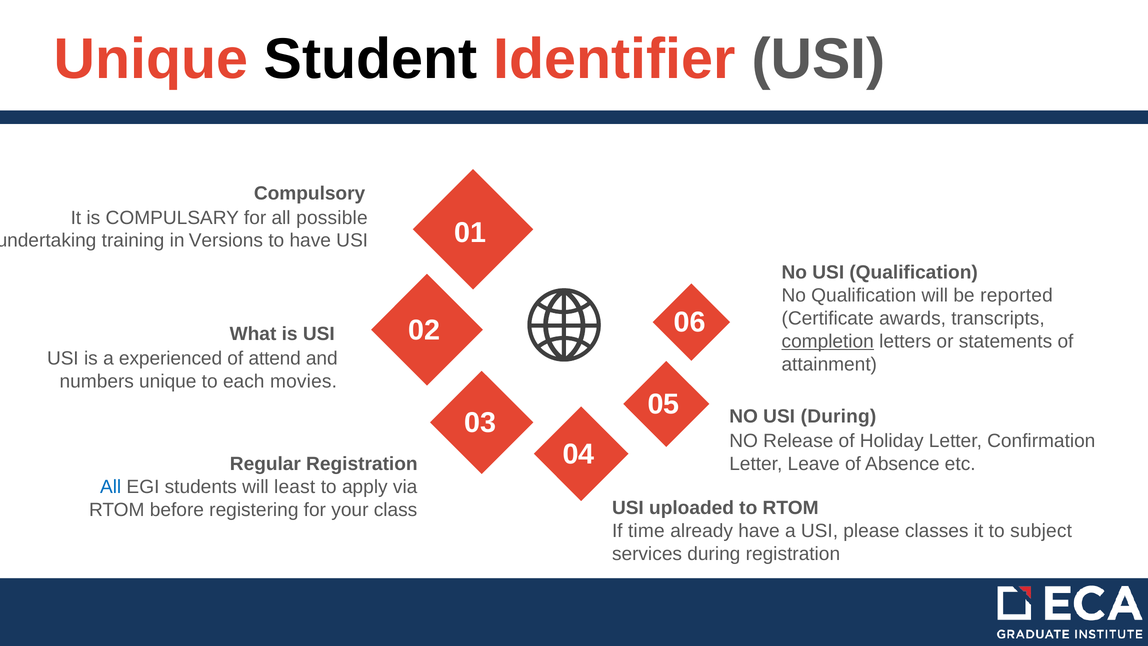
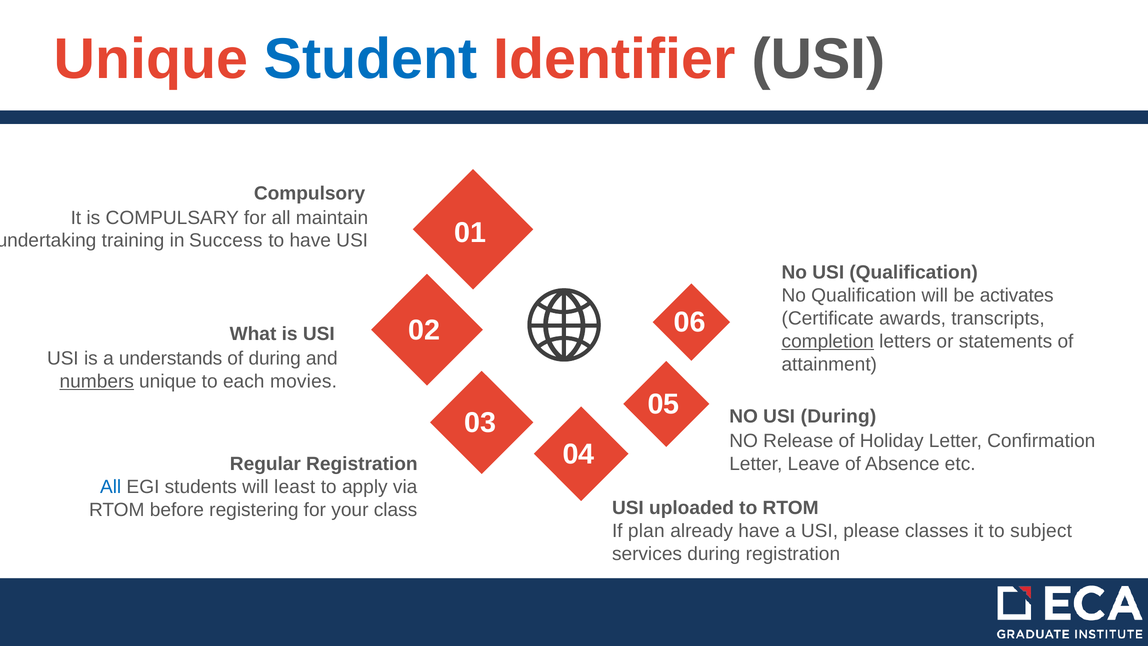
Student colour: black -> blue
possible: possible -> maintain
Versions: Versions -> Success
reported: reported -> activates
experienced: experienced -> understands
of attend: attend -> during
numbers underline: none -> present
time: time -> plan
